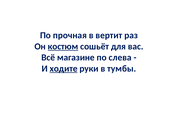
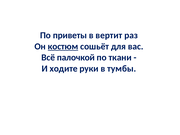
прочная: прочная -> приветы
магазине: магазине -> палочкой
слева: слева -> ткани
ходите underline: present -> none
